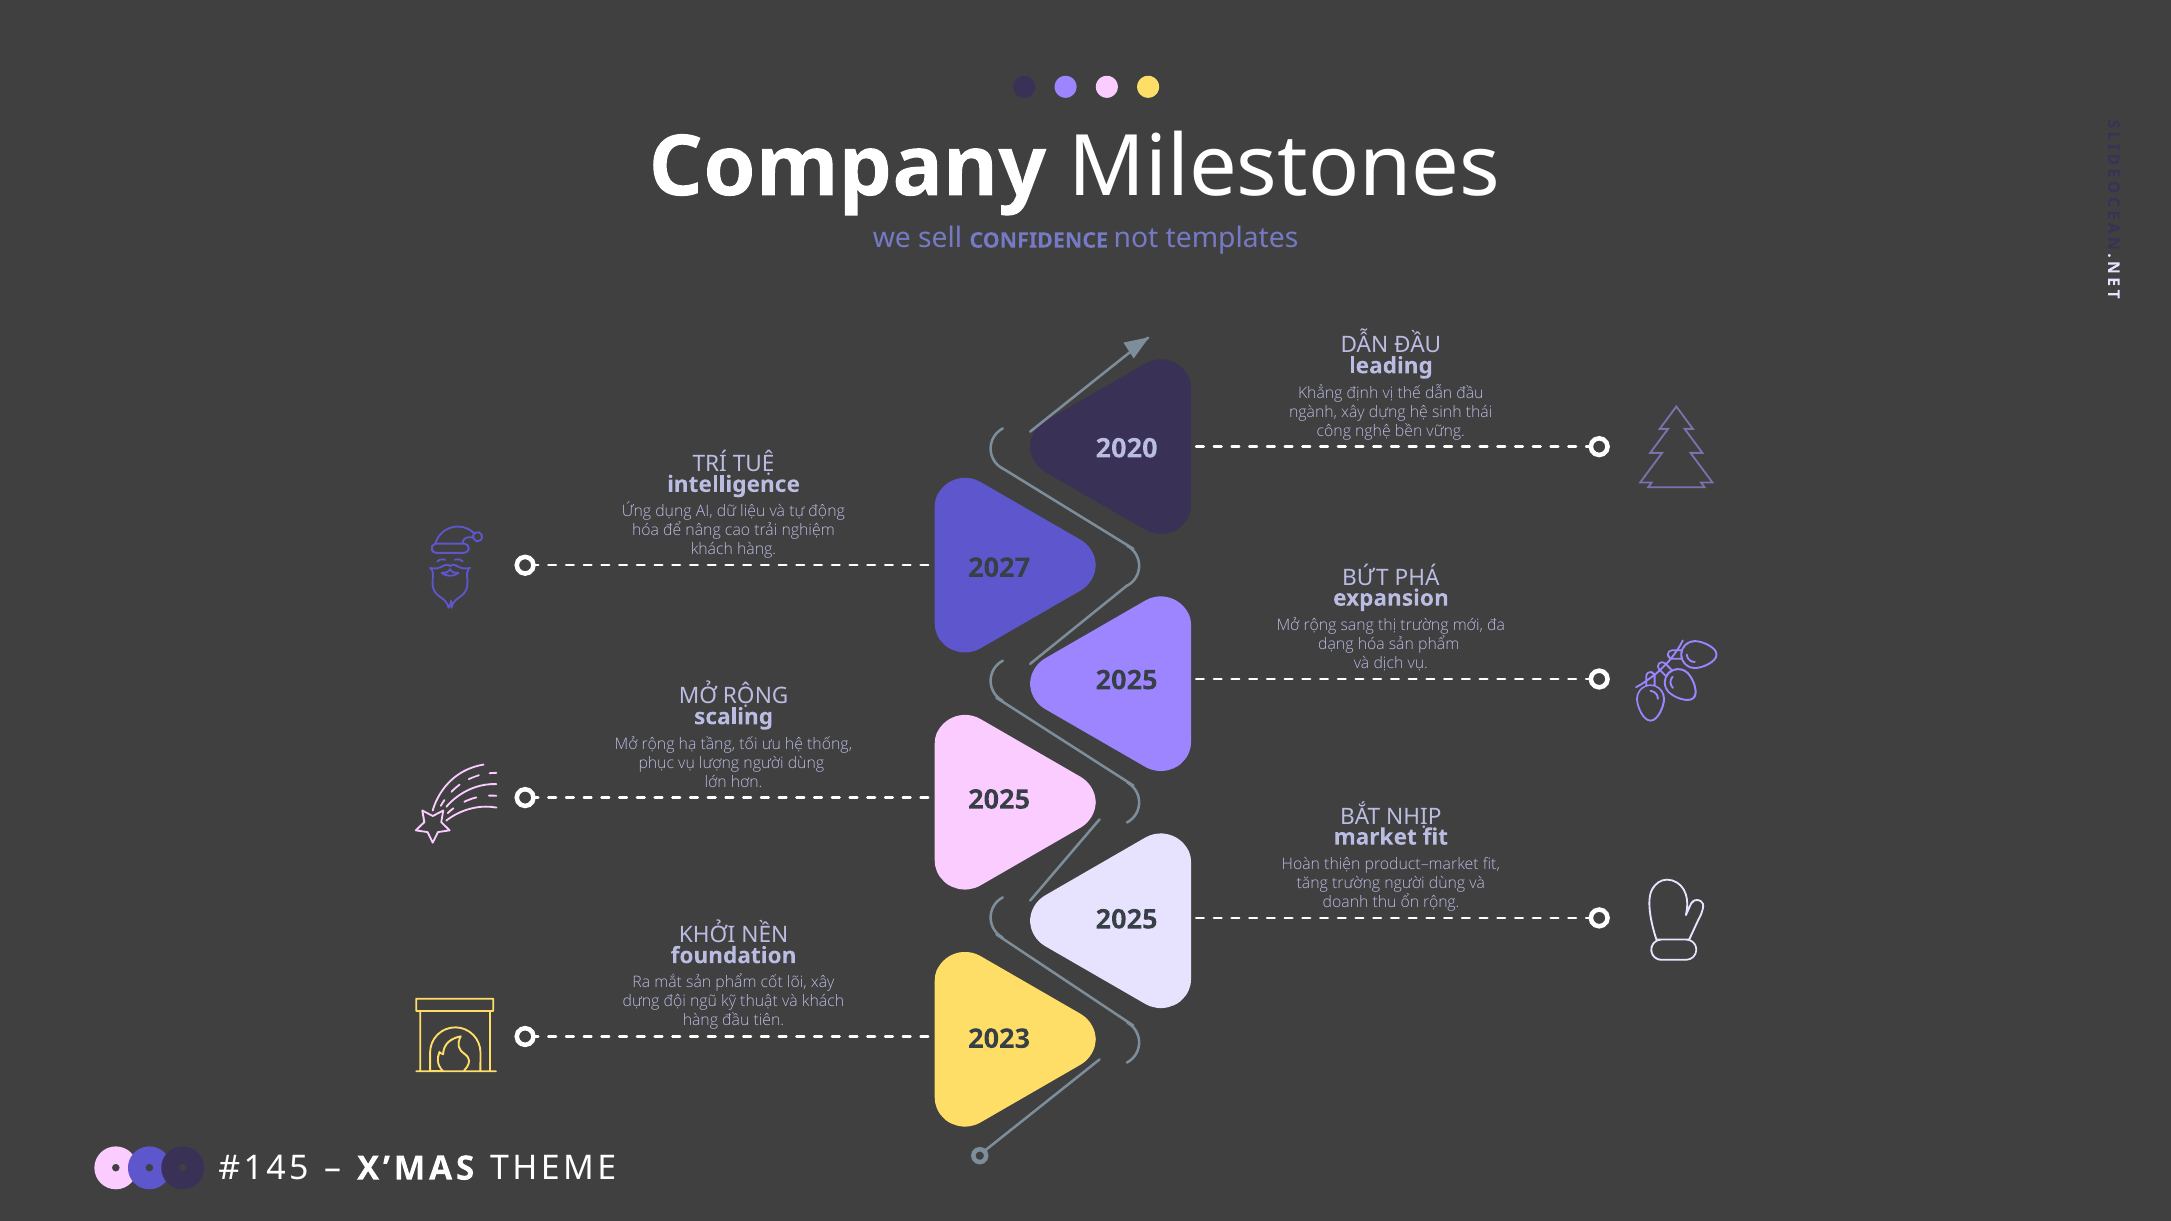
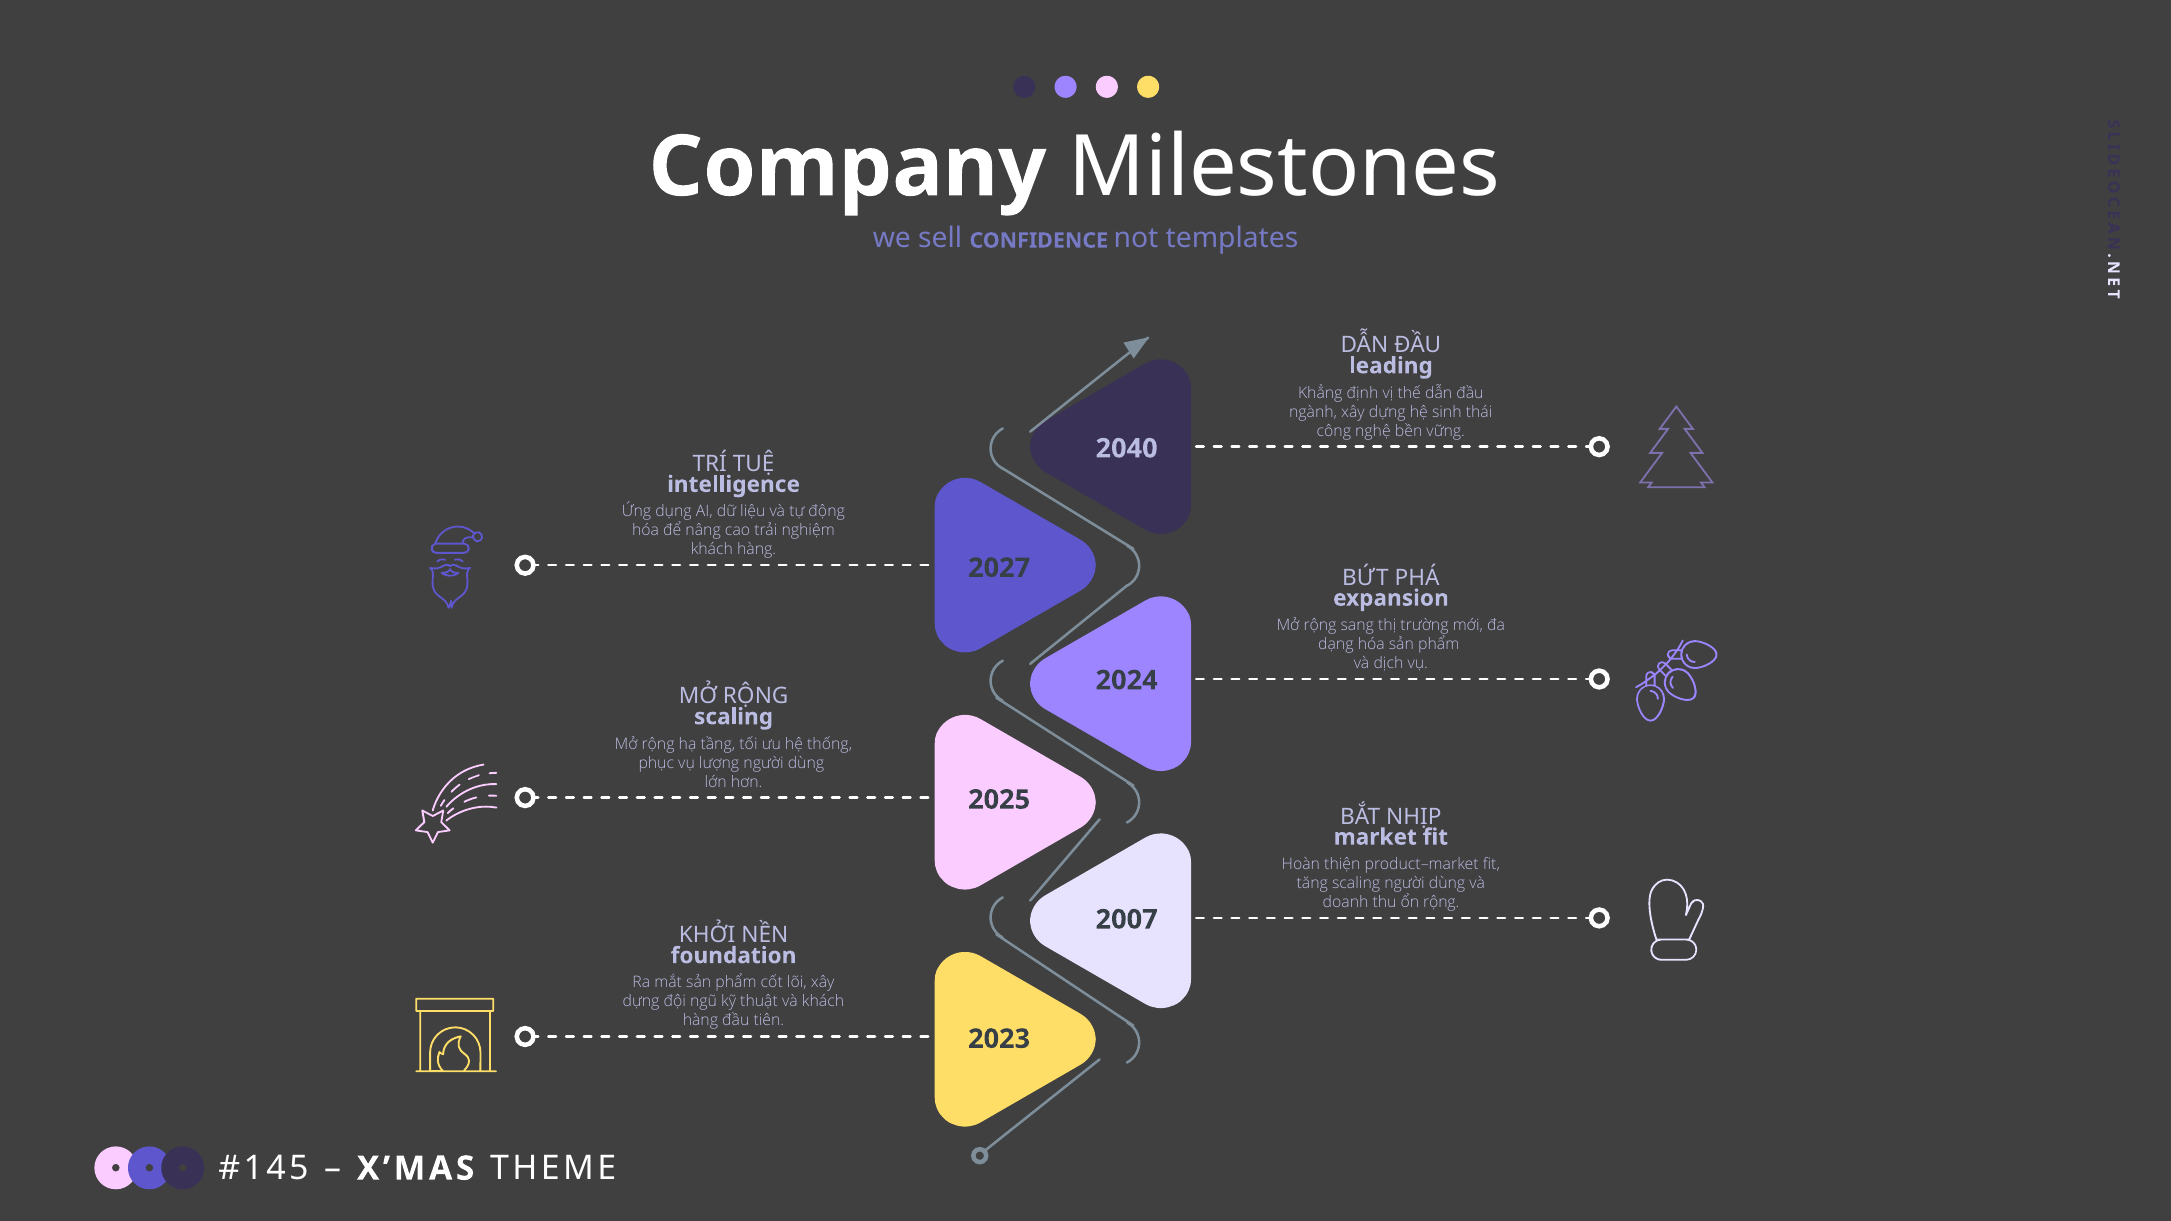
2020: 2020 -> 2040
2025 at (1127, 680): 2025 -> 2024
tăng trường: trường -> scaling
2025 at (1127, 920): 2025 -> 2007
